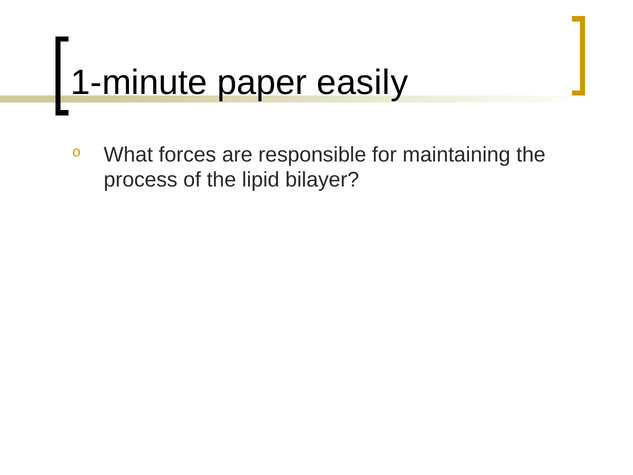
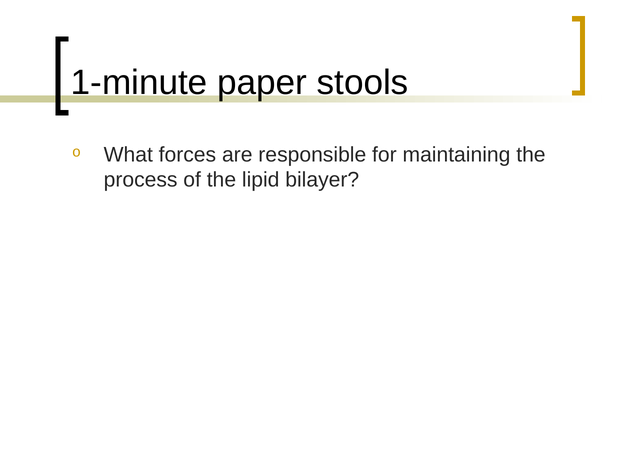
easily: easily -> stools
